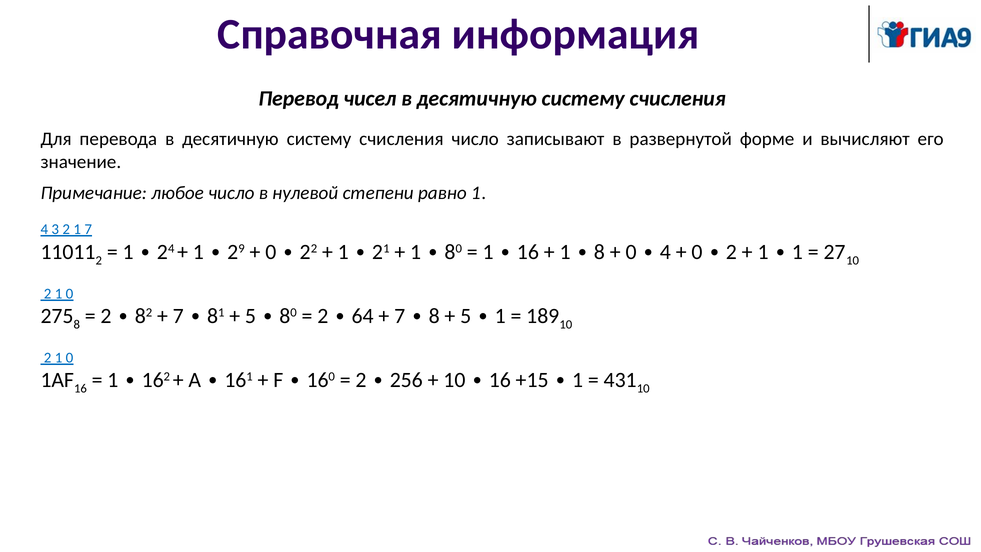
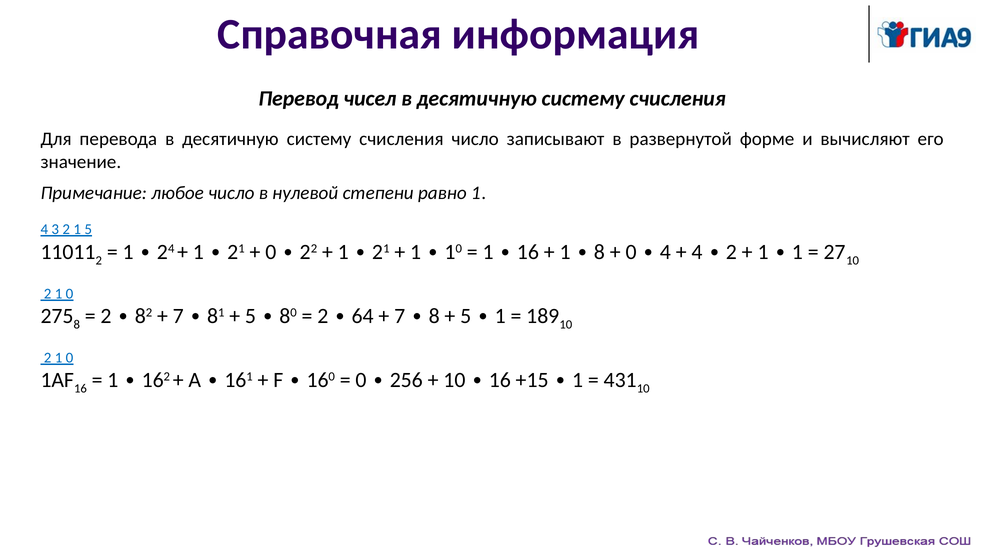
1 7: 7 -> 5
9 at (242, 248): 9 -> 1
8 at (450, 252): 8 -> 1
0 at (697, 252): 0 -> 4
2 at (361, 380): 2 -> 0
